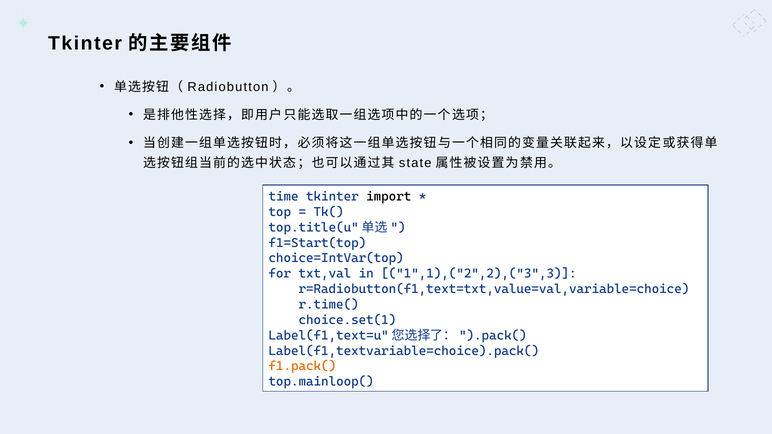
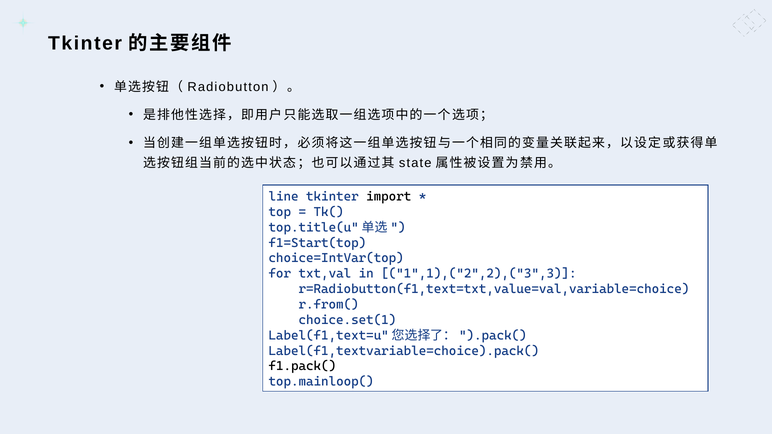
time: time -> line
r.time(: r.time( -> r.from(
f1.pack( colour: orange -> black
